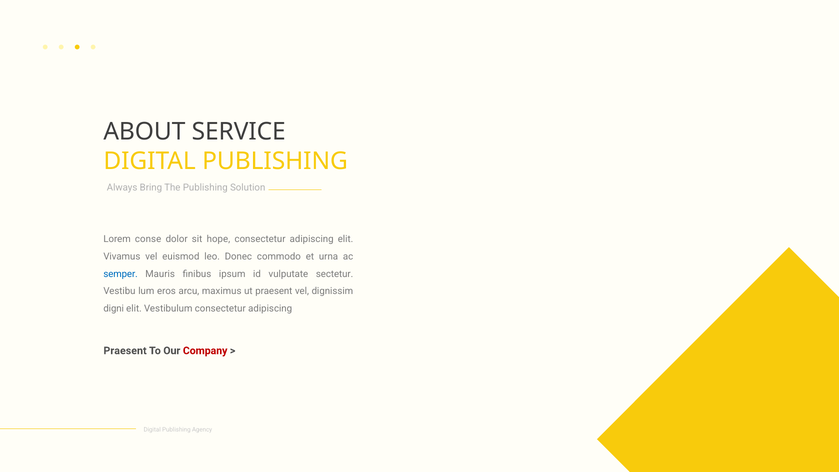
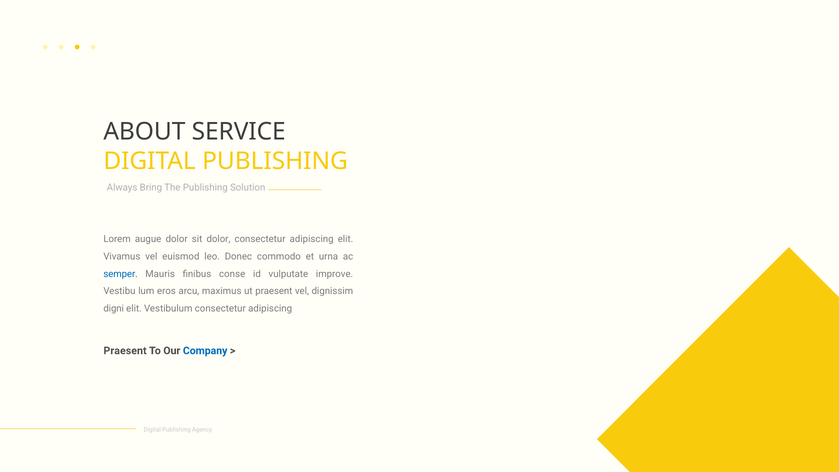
conse: conse -> augue
sit hope: hope -> dolor
ipsum: ipsum -> conse
sectetur: sectetur -> improve
Company colour: red -> blue
